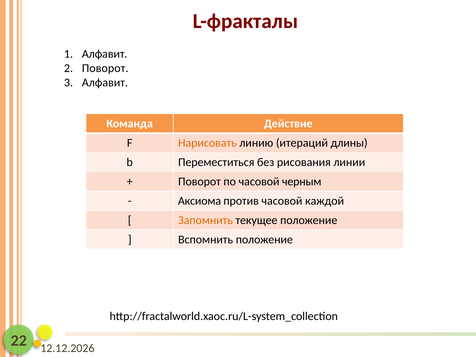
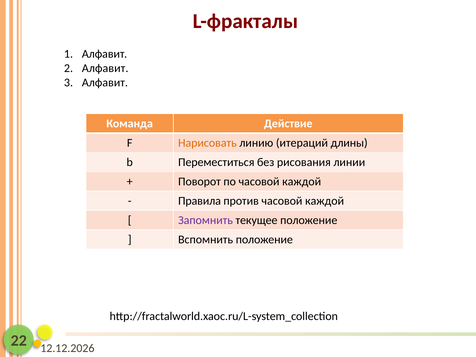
Поворот at (105, 68): Поворот -> Алфавит
по часовой черным: черным -> каждой
Аксиома: Аксиома -> Правила
Запомнить colour: orange -> purple
